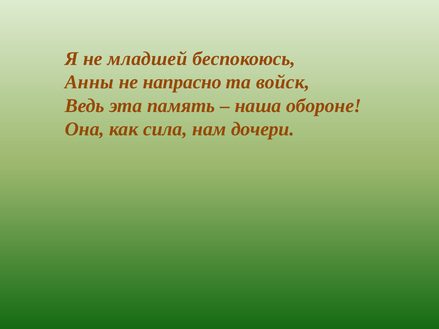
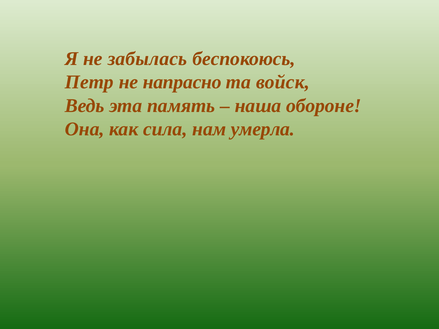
младшей: младшей -> забылась
Анны: Анны -> Петр
дочери: дочери -> умерла
